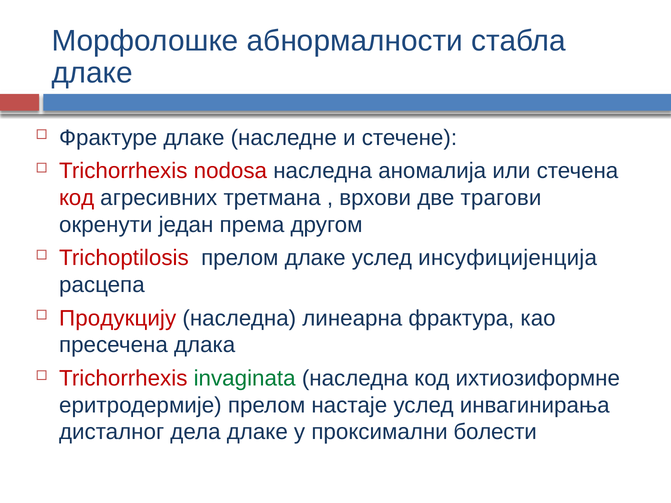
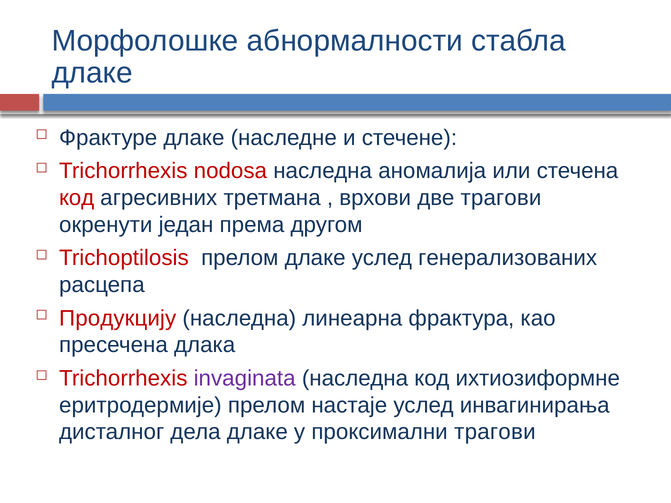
инсуфицијенција: инсуфицијенција -> генерализованих
invaginata colour: green -> purple
проксимални болести: болести -> трагови
